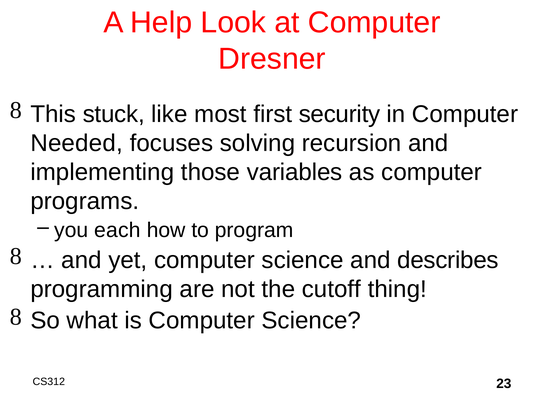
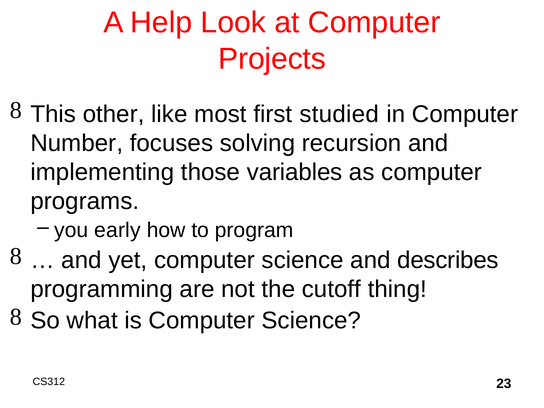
Dresner: Dresner -> Projects
stuck: stuck -> other
security: security -> studied
Needed: Needed -> Number
each: each -> early
